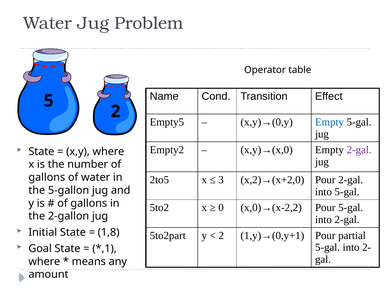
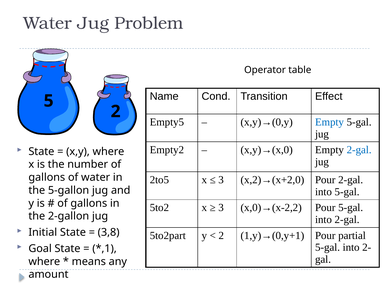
2-gal at (359, 150) colour: purple -> blue
0 at (221, 208): 0 -> 3
1,8: 1,8 -> 3,8
